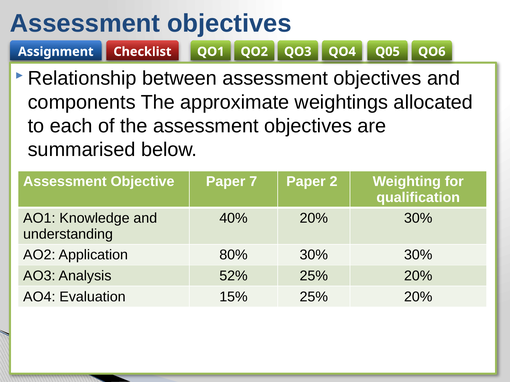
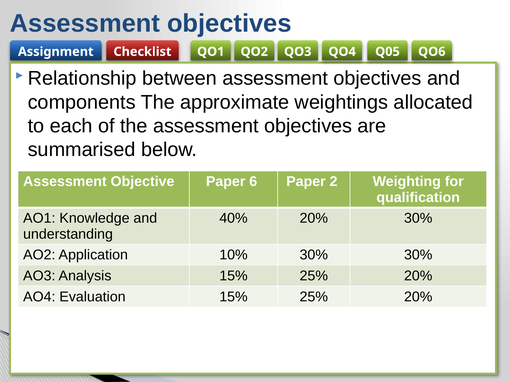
7: 7 -> 6
80%: 80% -> 10%
Analysis 52%: 52% -> 15%
